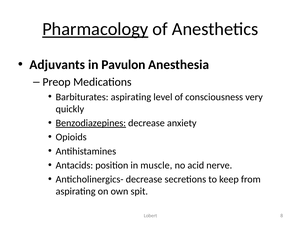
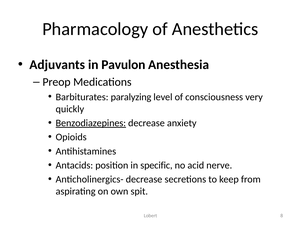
Pharmacology underline: present -> none
Barbiturates aspirating: aspirating -> paralyzing
muscle: muscle -> specific
